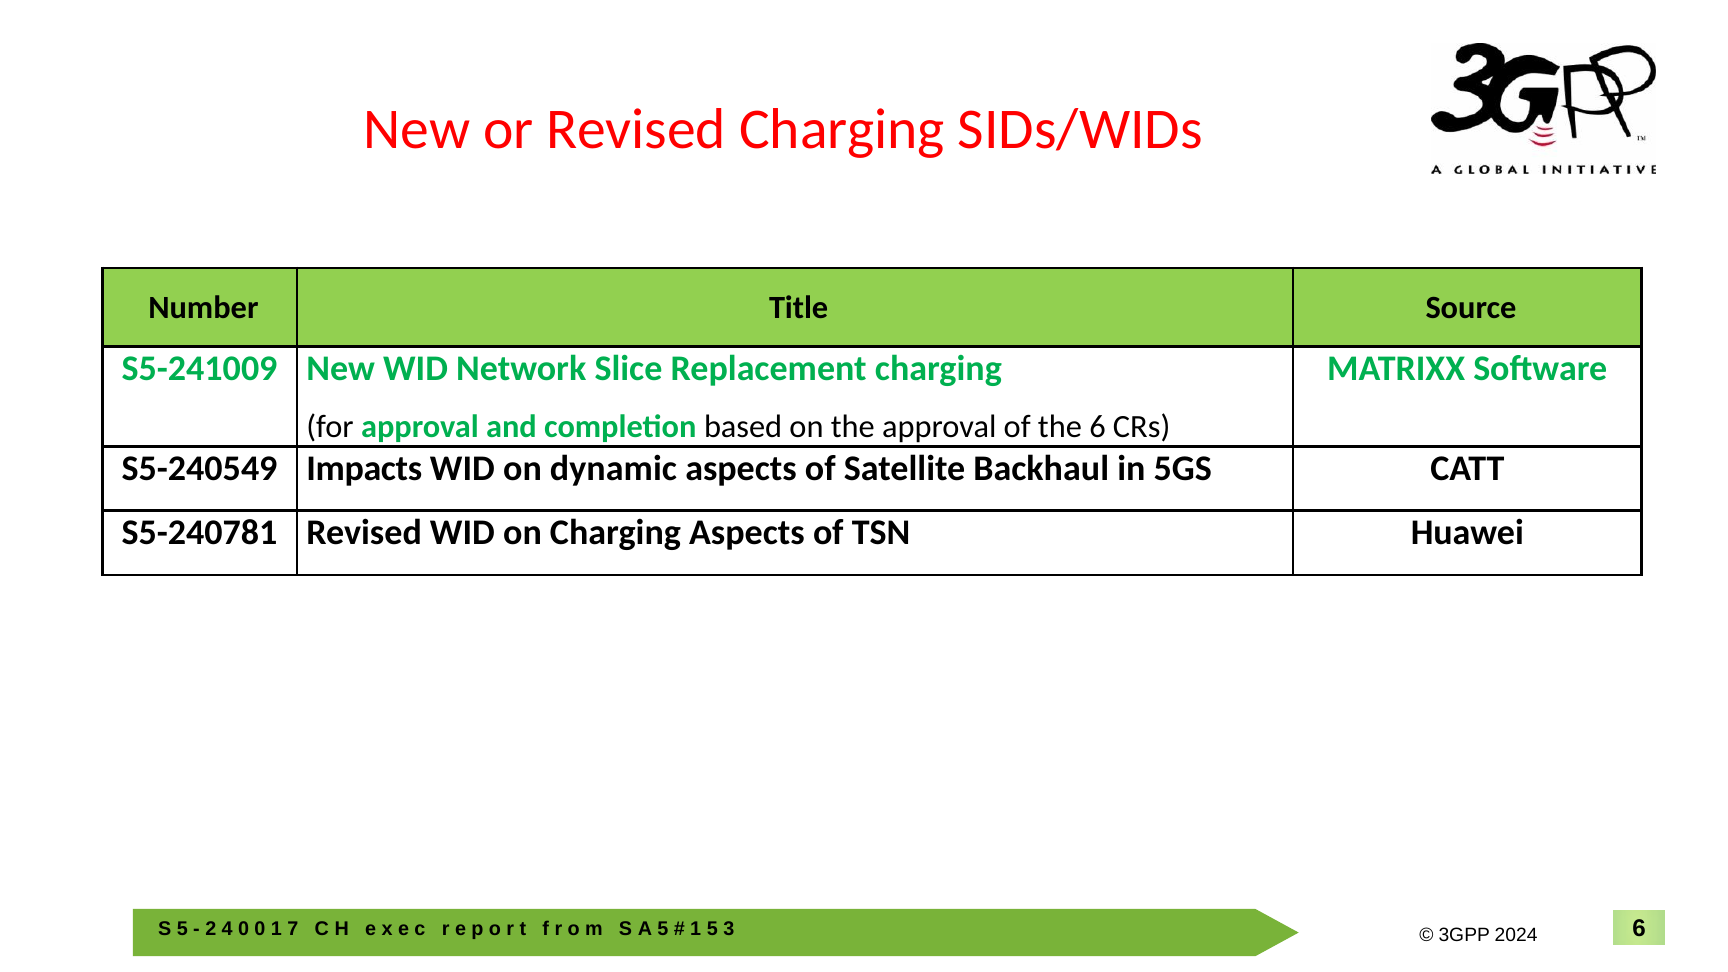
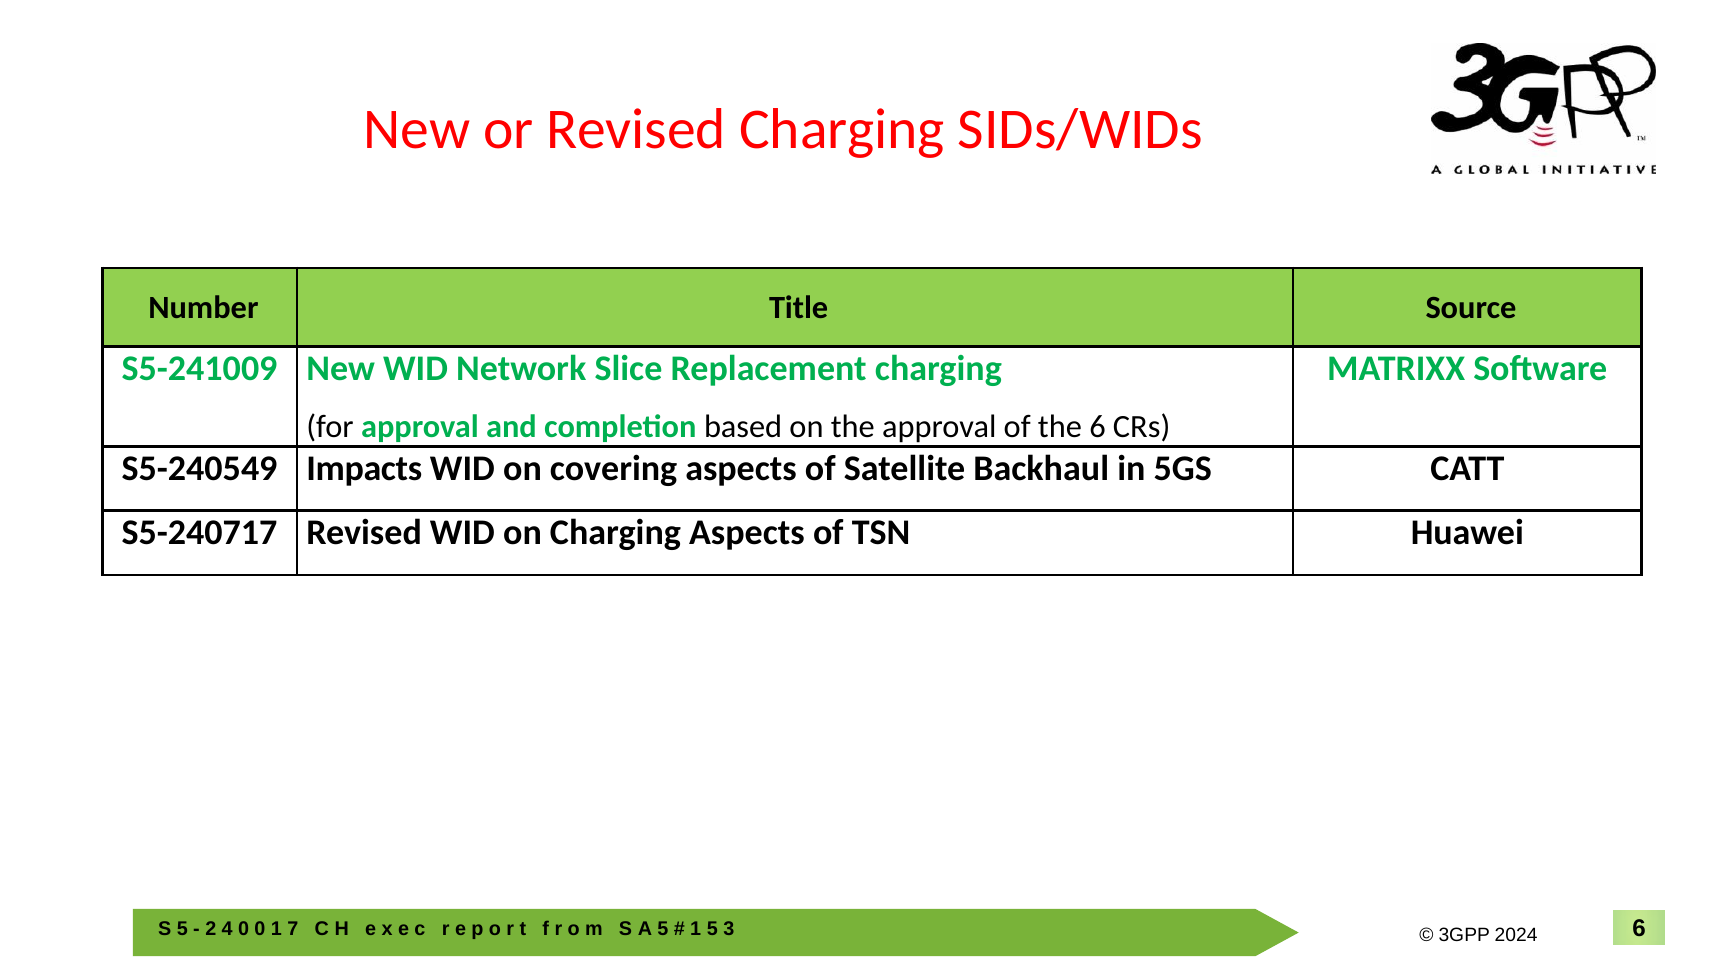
dynamic: dynamic -> covering
S5-240781: S5-240781 -> S5-240717
